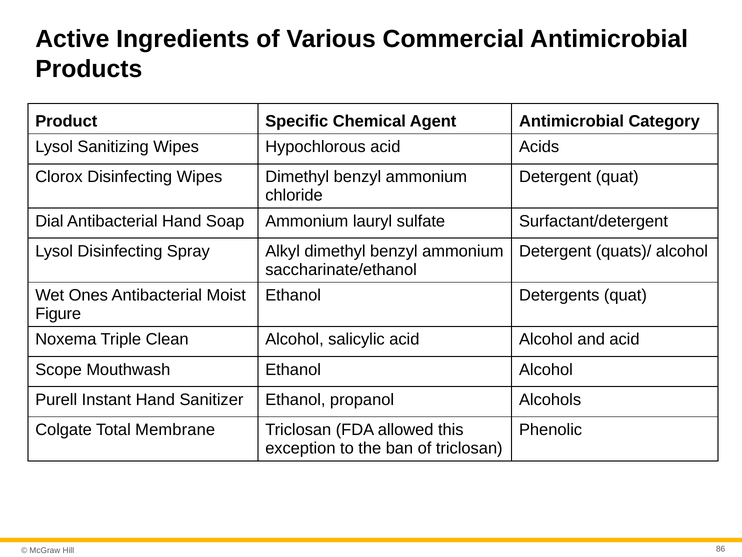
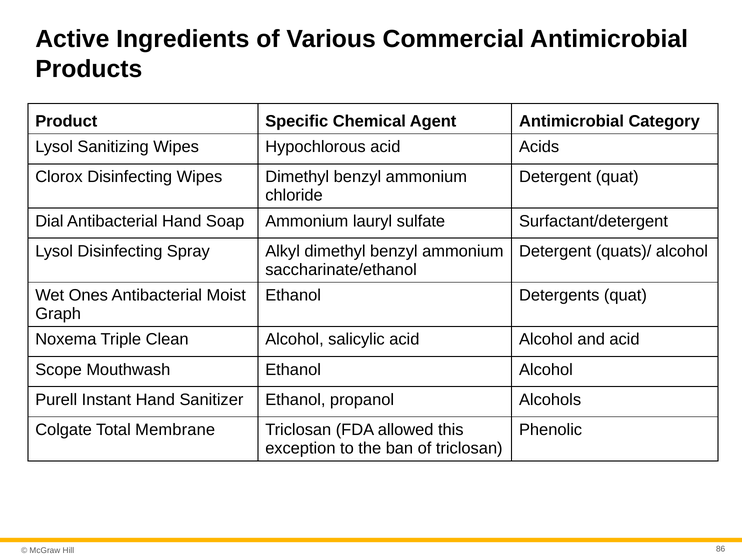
Figure: Figure -> Graph
